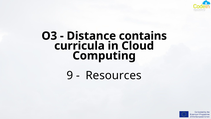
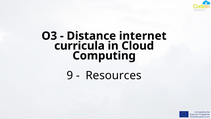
contains: contains -> internet
